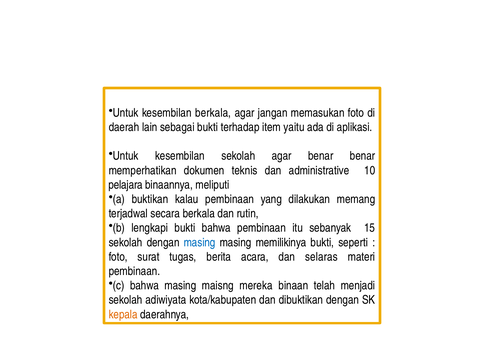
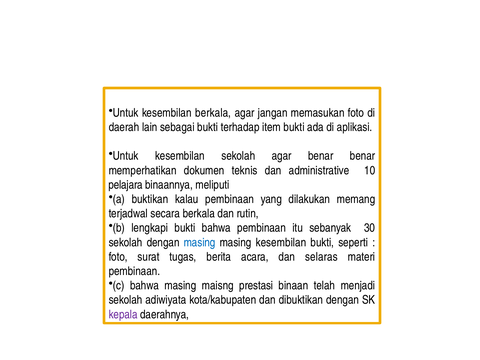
item yaitu: yaitu -> bukti
15: 15 -> 30
masing memilikinya: memilikinya -> kesembilan
mereka: mereka -> prestasi
kepala colour: orange -> purple
